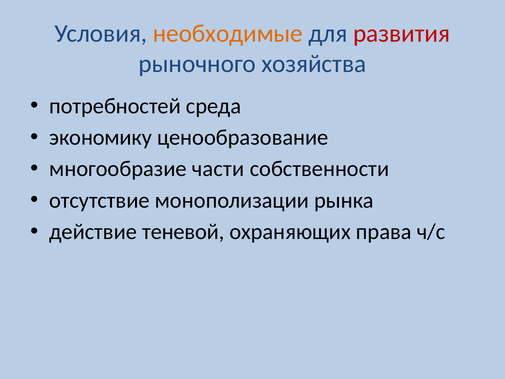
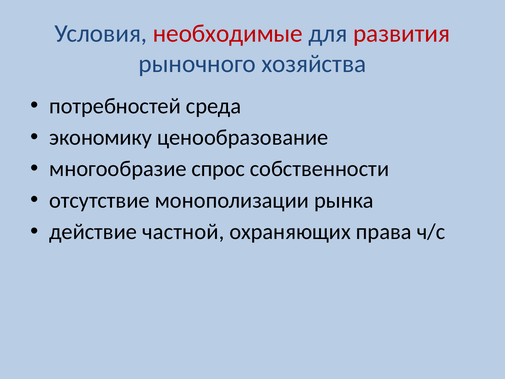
необходимые colour: orange -> red
части: части -> спрос
теневой: теневой -> частной
